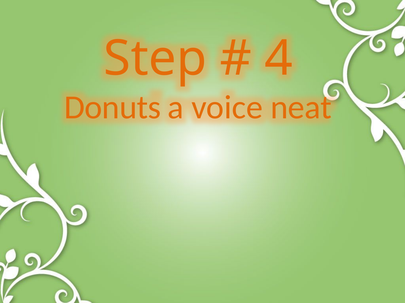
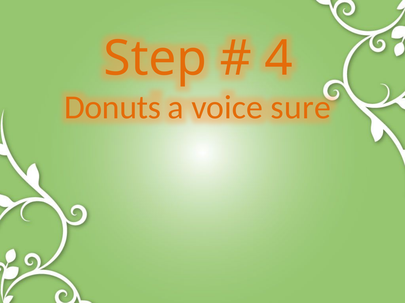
neat: neat -> sure
